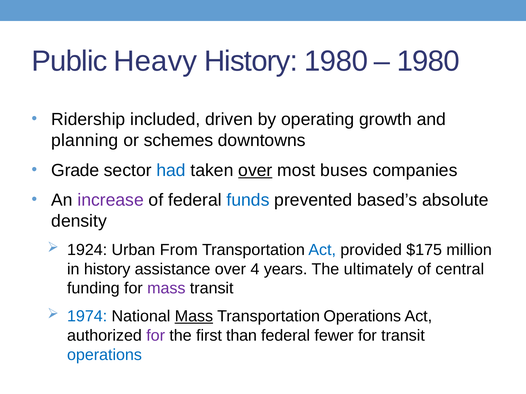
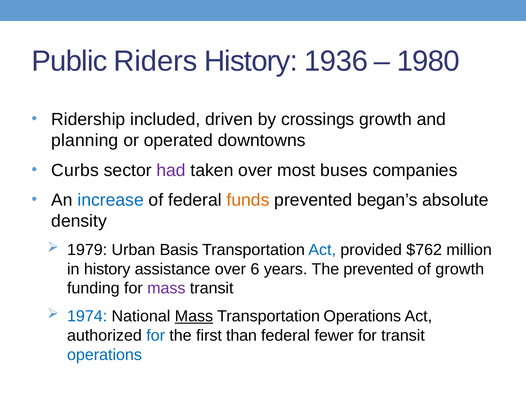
Heavy: Heavy -> Riders
History 1980: 1980 -> 1936
operating: operating -> crossings
schemes: schemes -> operated
Grade: Grade -> Curbs
had colour: blue -> purple
over at (255, 170) underline: present -> none
increase colour: purple -> blue
funds colour: blue -> orange
based’s: based’s -> began’s
1924: 1924 -> 1979
From: From -> Basis
$175: $175 -> $762
4: 4 -> 6
The ultimately: ultimately -> prevented
of central: central -> growth
for at (156, 336) colour: purple -> blue
